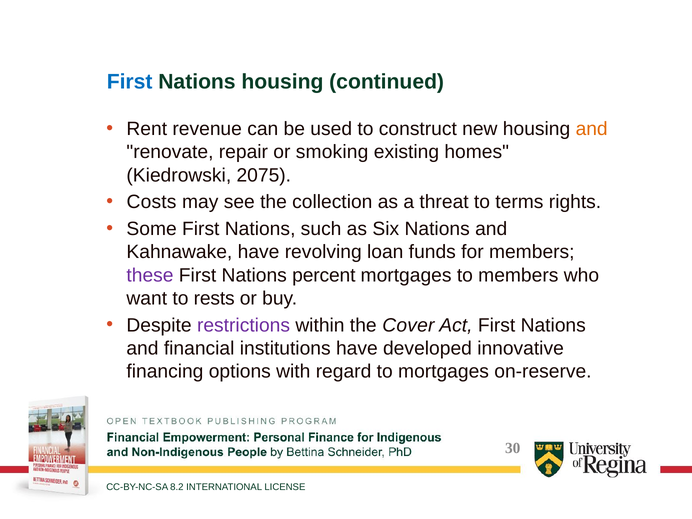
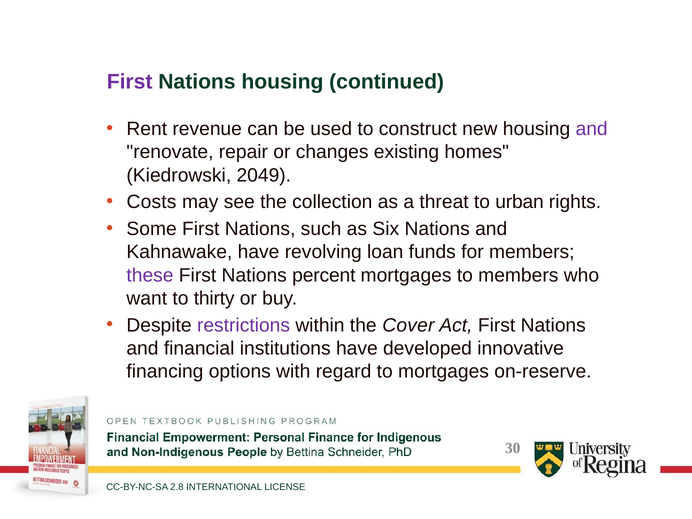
First at (130, 82) colour: blue -> purple
and at (592, 129) colour: orange -> purple
smoking: smoking -> changes
2075: 2075 -> 2049
terms: terms -> urban
rests: rests -> thirty
8.2: 8.2 -> 2.8
